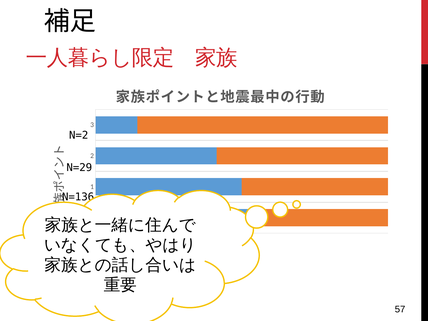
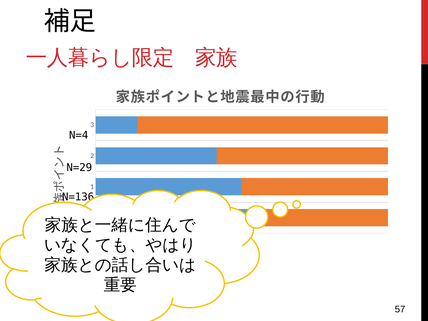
N=2: N=2 -> N=4
